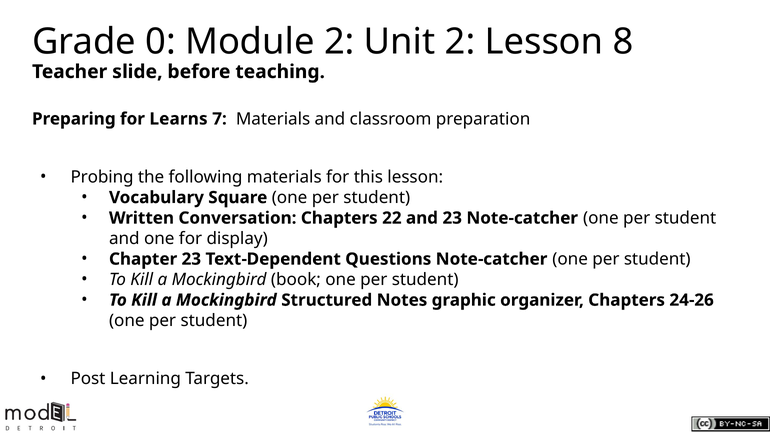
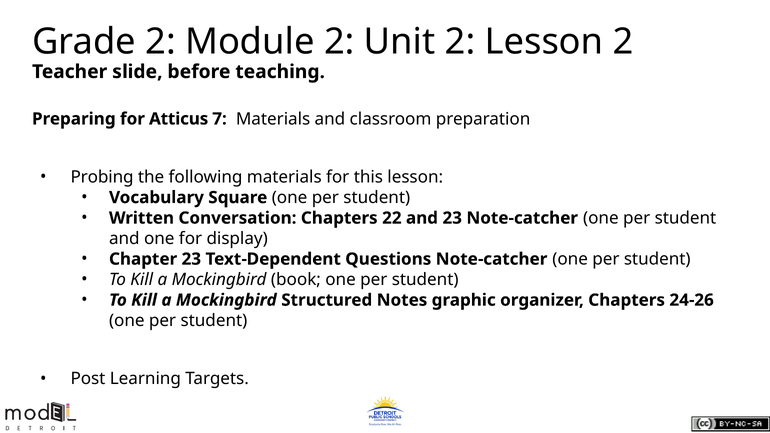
Grade 0: 0 -> 2
Lesson 8: 8 -> 2
Learns: Learns -> Atticus
